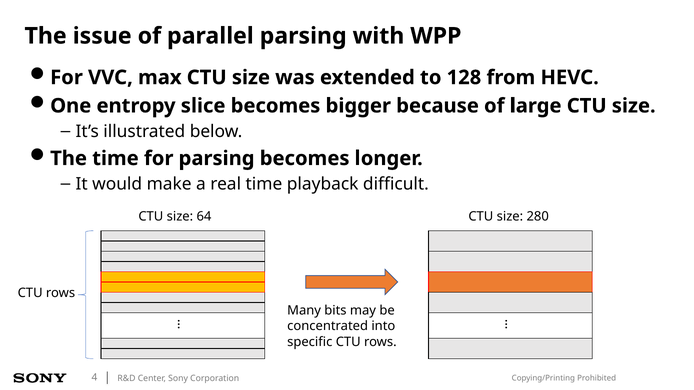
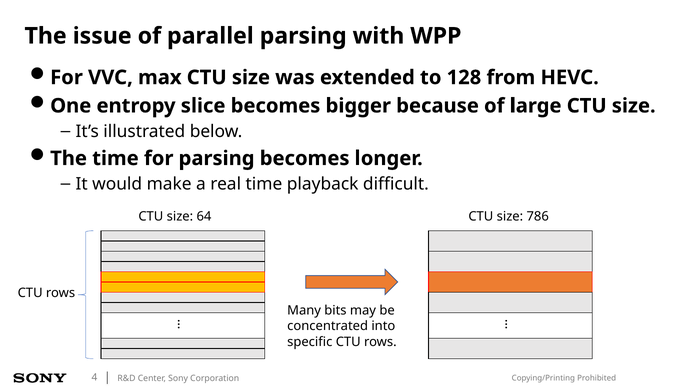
280: 280 -> 786
